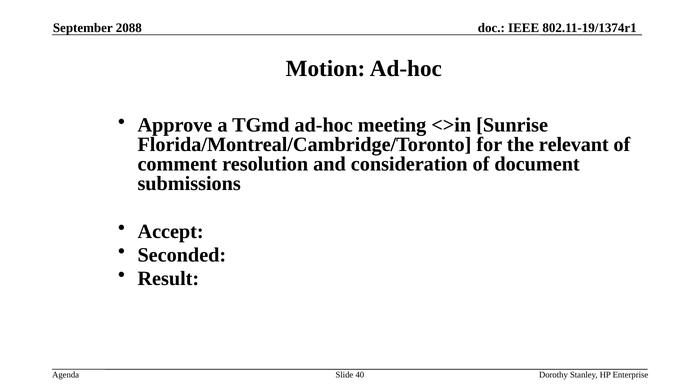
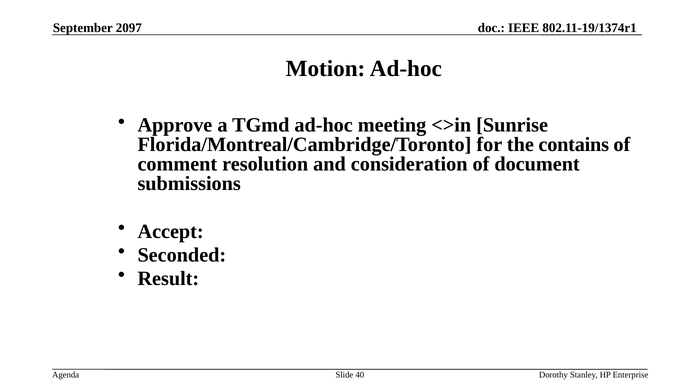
2088: 2088 -> 2097
relevant: relevant -> contains
